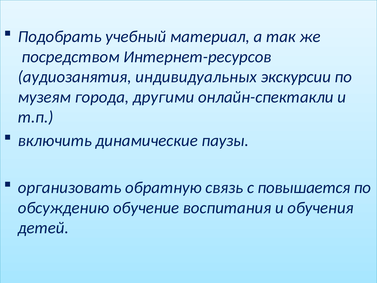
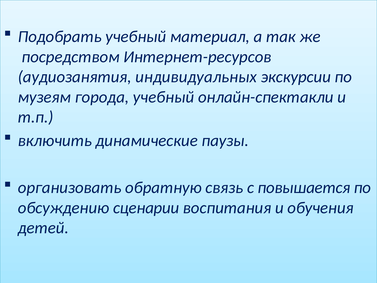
города другими: другими -> учебный
обучение: обучение -> сценарии
